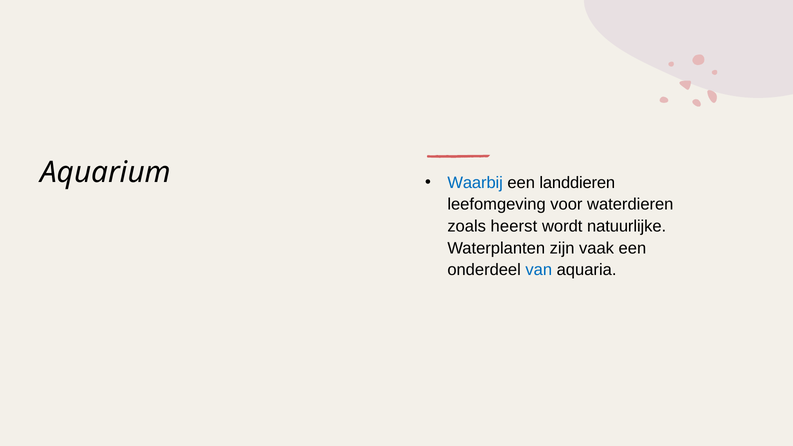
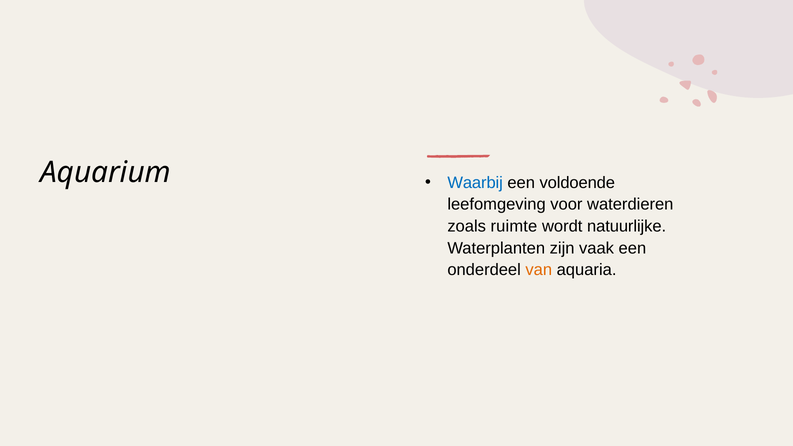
landdieren: landdieren -> voldoende
heerst: heerst -> ruimte
van colour: blue -> orange
